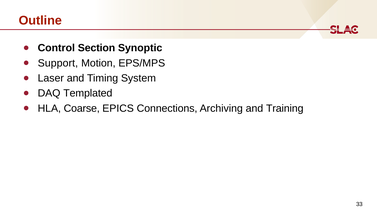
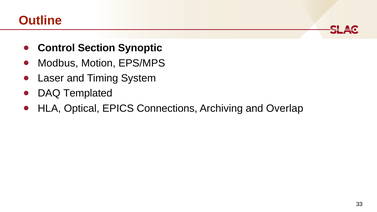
Support: Support -> Modbus
Coarse: Coarse -> Optical
Training: Training -> Overlap
